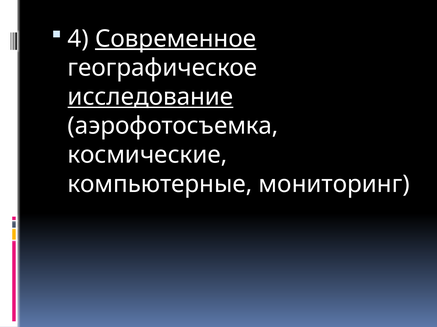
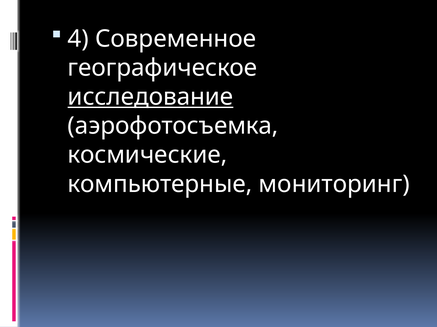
Современное underline: present -> none
